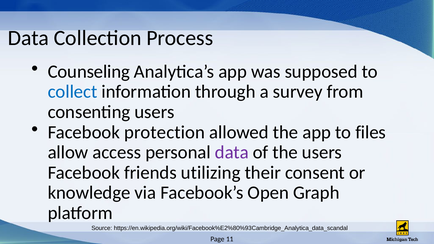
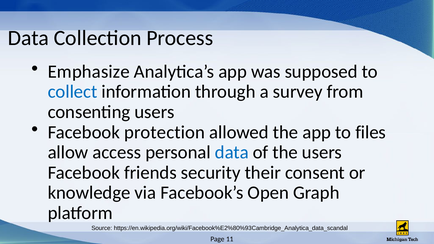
Counseling: Counseling -> Emphasize
data at (232, 152) colour: purple -> blue
utilizing: utilizing -> security
